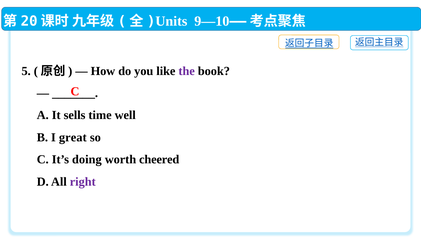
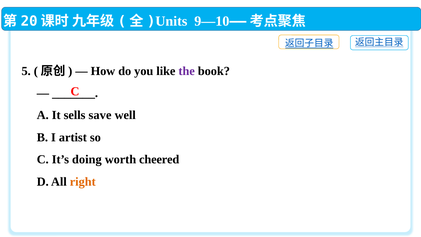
time: time -> save
great: great -> artist
right colour: purple -> orange
